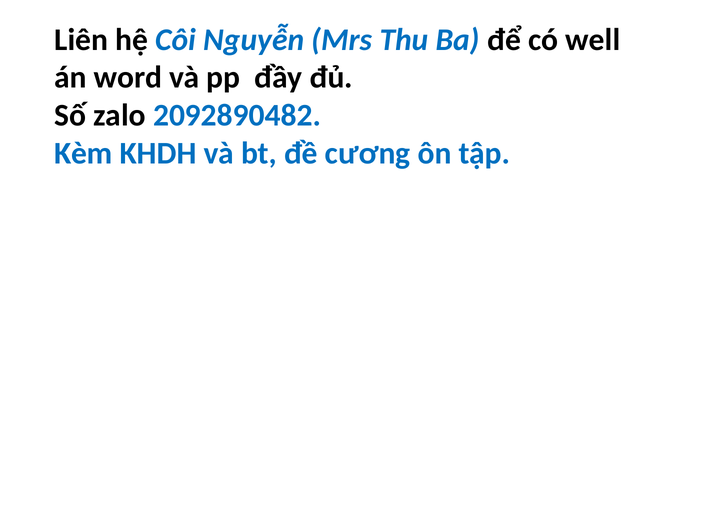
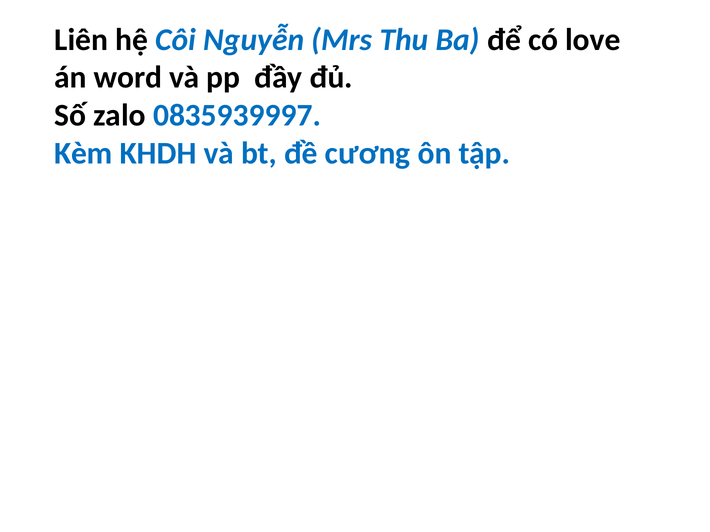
well: well -> love
2092890482: 2092890482 -> 0835939997
